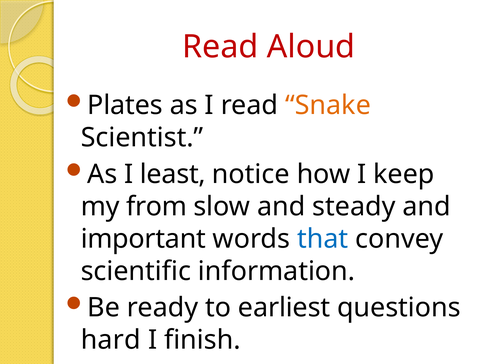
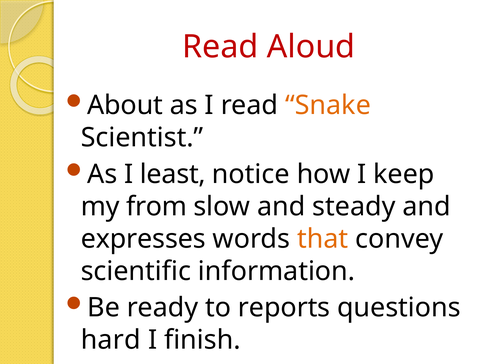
Plates: Plates -> About
important: important -> expresses
that colour: blue -> orange
earliest: earliest -> reports
